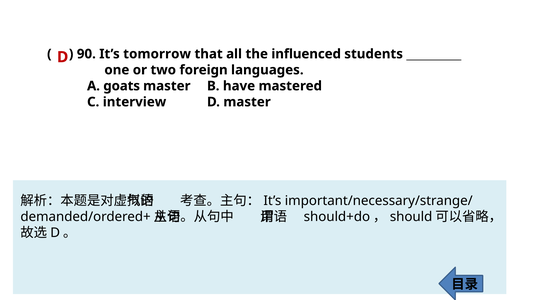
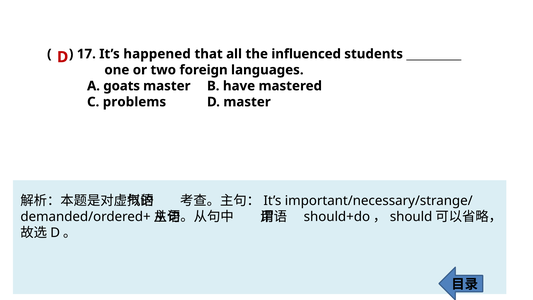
90: 90 -> 17
tomorrow: tomorrow -> happened
interview: interview -> problems
